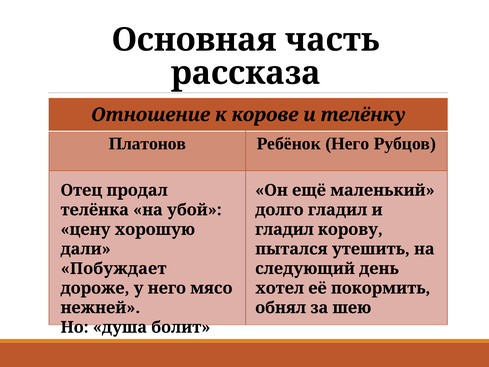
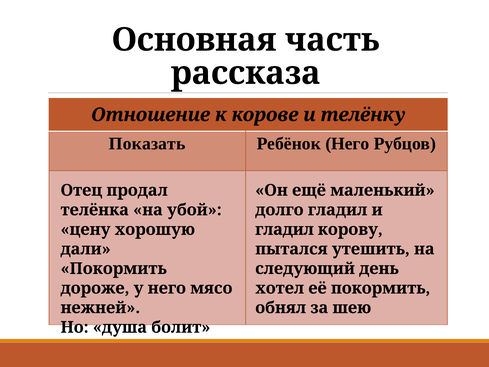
Платонов: Платонов -> Показать
Побуждает at (114, 268): Побуждает -> Покормить
